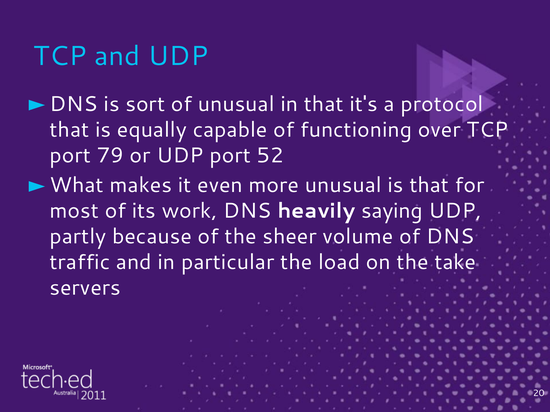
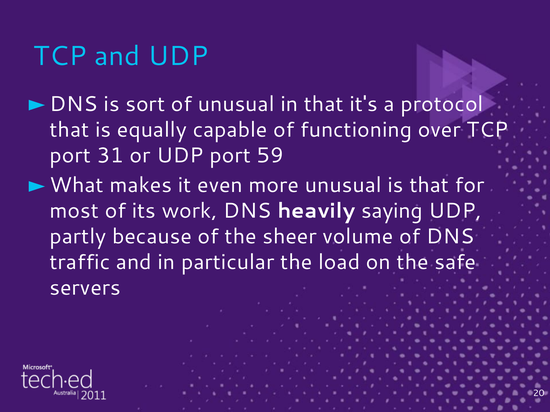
79: 79 -> 31
52: 52 -> 59
take: take -> safe
